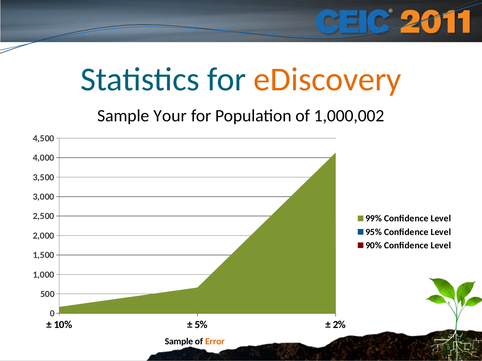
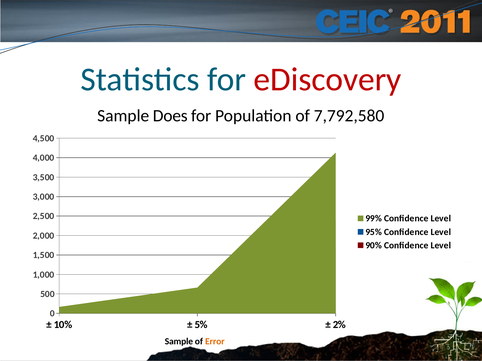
eDiscovery colour: orange -> red
Your: Your -> Does
1,000,002: 1,000,002 -> 7,792,580
